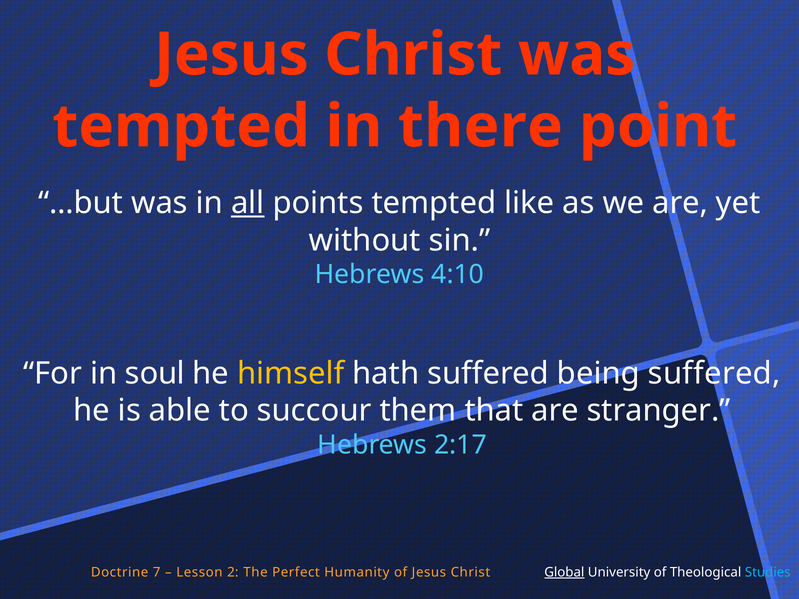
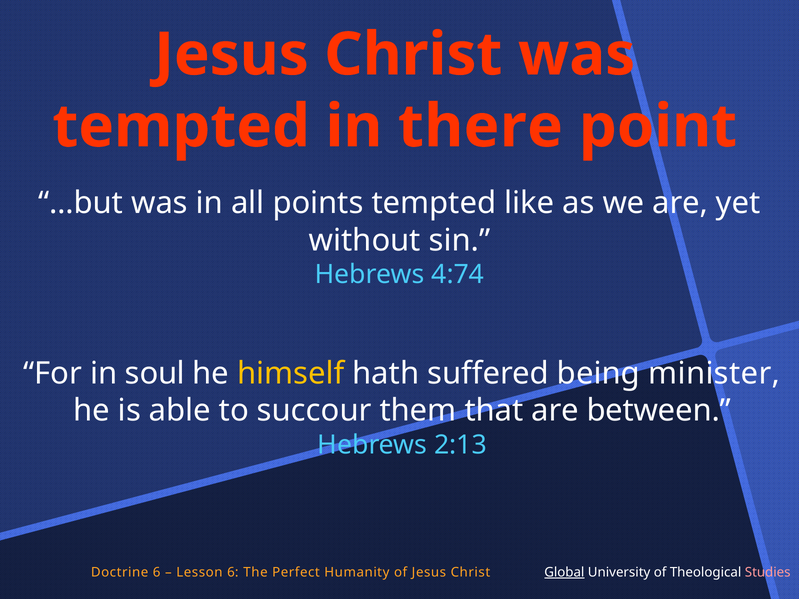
all underline: present -> none
4:10: 4:10 -> 4:74
being suffered: suffered -> minister
stranger: stranger -> between
2:17: 2:17 -> 2:13
Doctrine 7: 7 -> 6
Lesson 2: 2 -> 6
Studies colour: light blue -> pink
